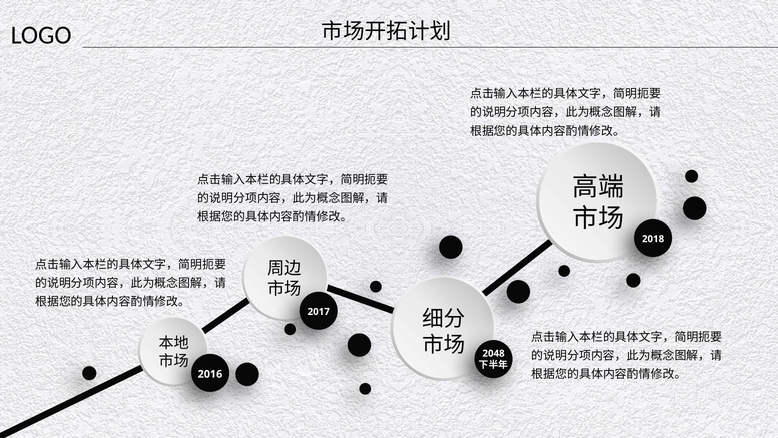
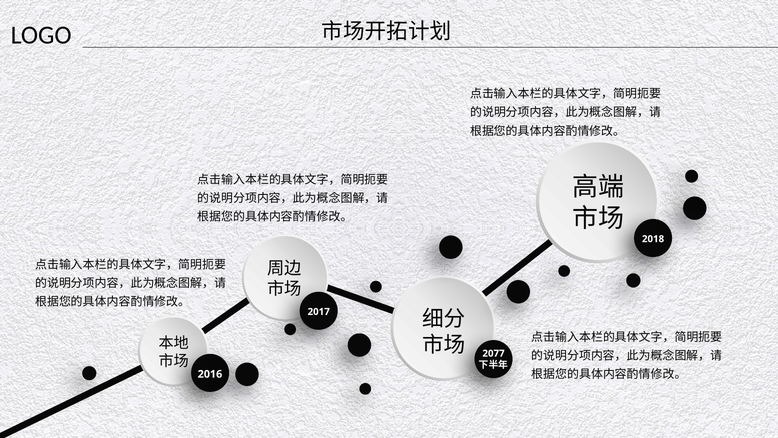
2048: 2048 -> 2077
